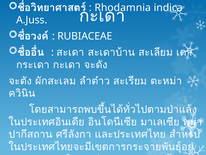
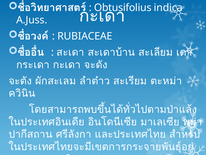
Rhodamnia: Rhodamnia -> Obtusifolius
